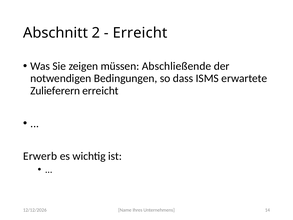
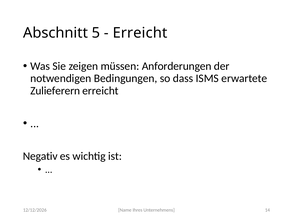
2: 2 -> 5
Abschließende: Abschließende -> Anforderungen
Erwerb: Erwerb -> Negativ
